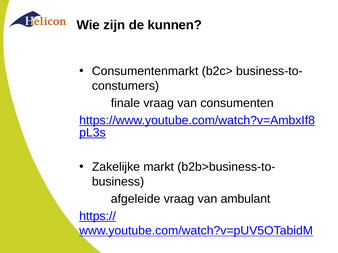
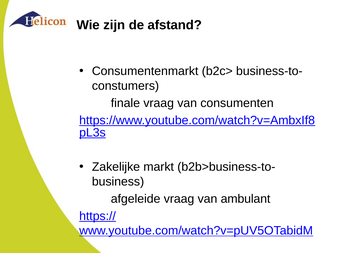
kunnen: kunnen -> afstand
